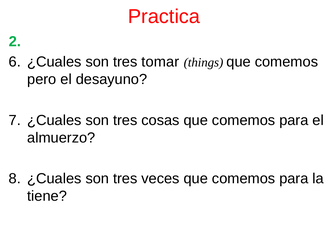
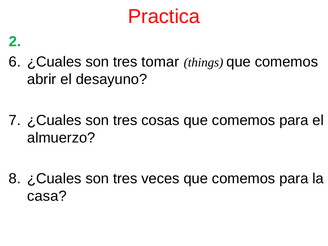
pero: pero -> abrir
tiene: tiene -> casa
